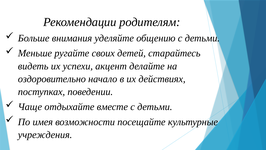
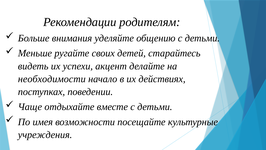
оздоровительно: оздоровительно -> необходимости
